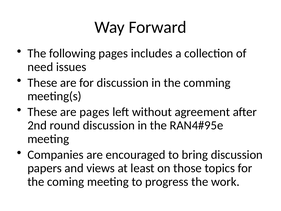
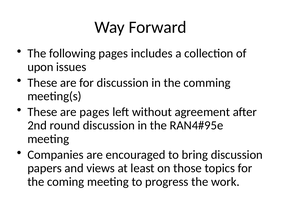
need: need -> upon
